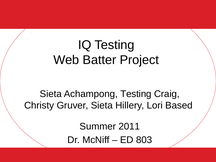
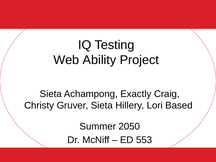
Batter: Batter -> Ability
Achampong Testing: Testing -> Exactly
2011: 2011 -> 2050
803: 803 -> 553
